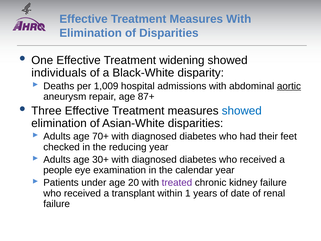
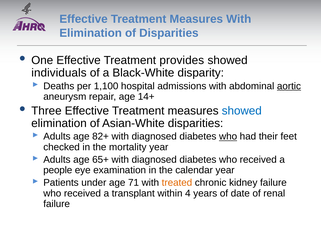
widening: widening -> provides
1,009: 1,009 -> 1,100
87+: 87+ -> 14+
70+: 70+ -> 82+
who at (228, 136) underline: none -> present
reducing: reducing -> mortality
30+: 30+ -> 65+
20: 20 -> 71
treated colour: purple -> orange
1: 1 -> 4
